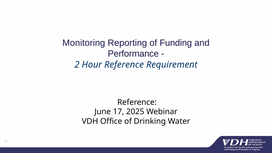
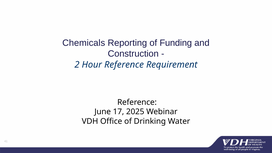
Monitoring: Monitoring -> Chemicals
Performance: Performance -> Construction
